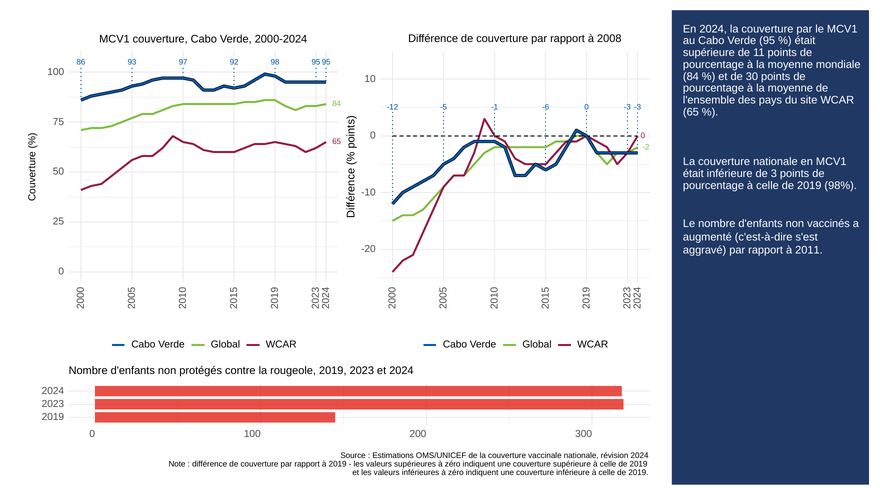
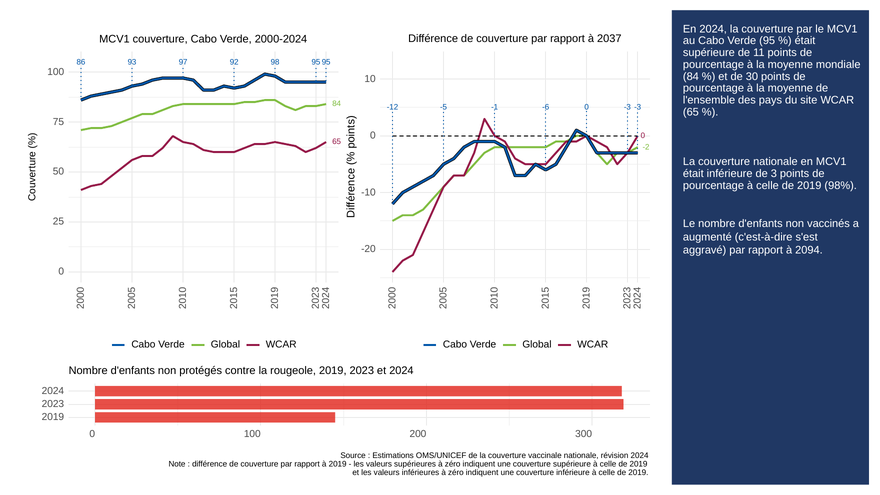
2008: 2008 -> 2037
2011: 2011 -> 2094
